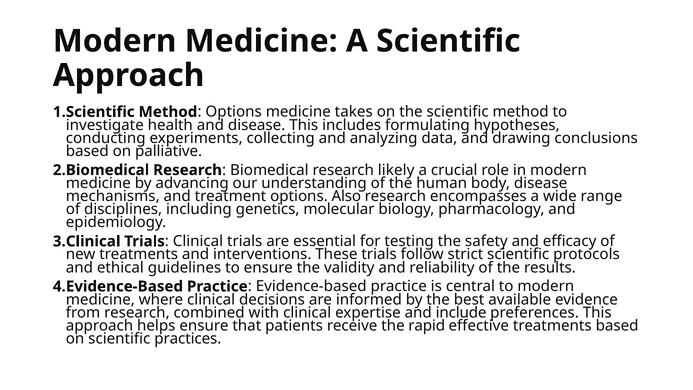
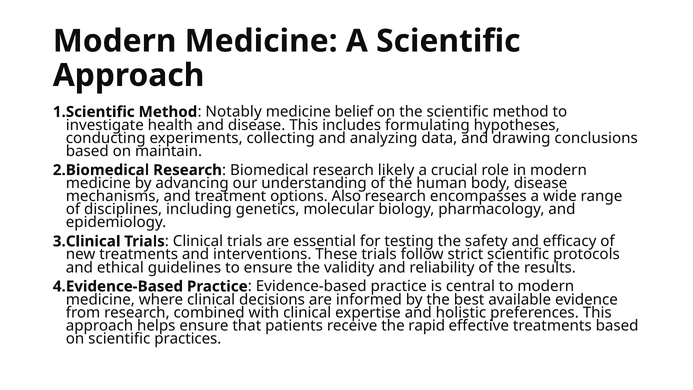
Options at (234, 112): Options -> Notably
takes: takes -> belief
palliative: palliative -> maintain
include: include -> holistic
